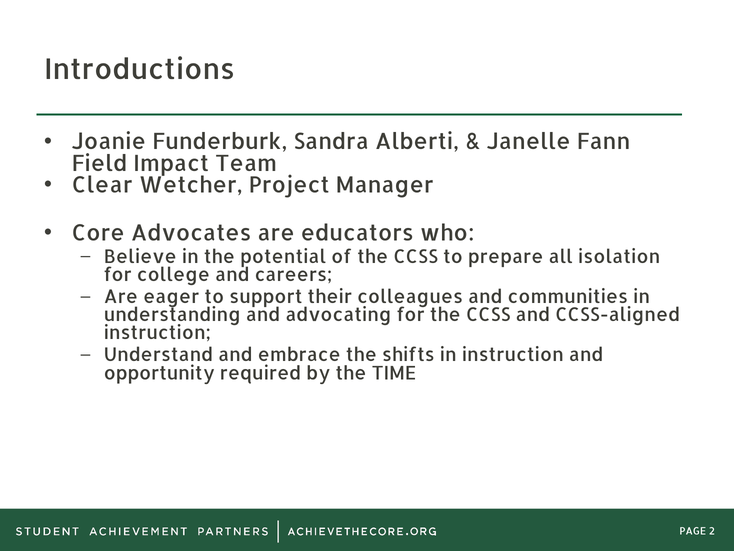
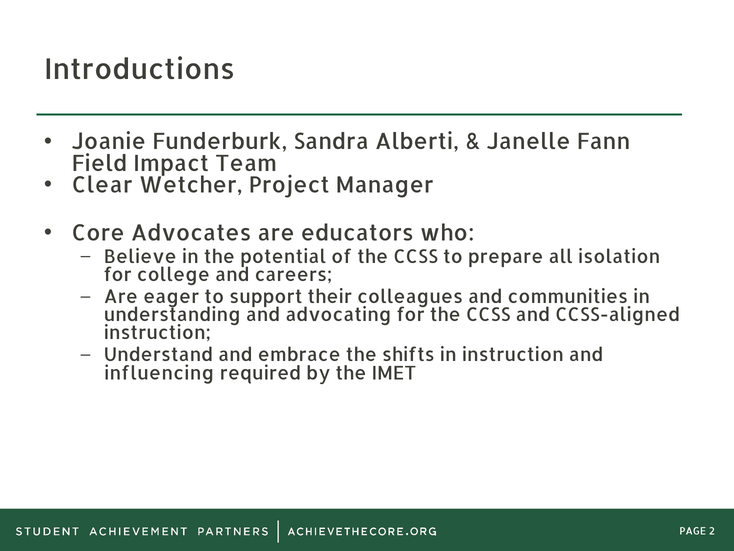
opportunity: opportunity -> influencing
TIME: TIME -> IMET
